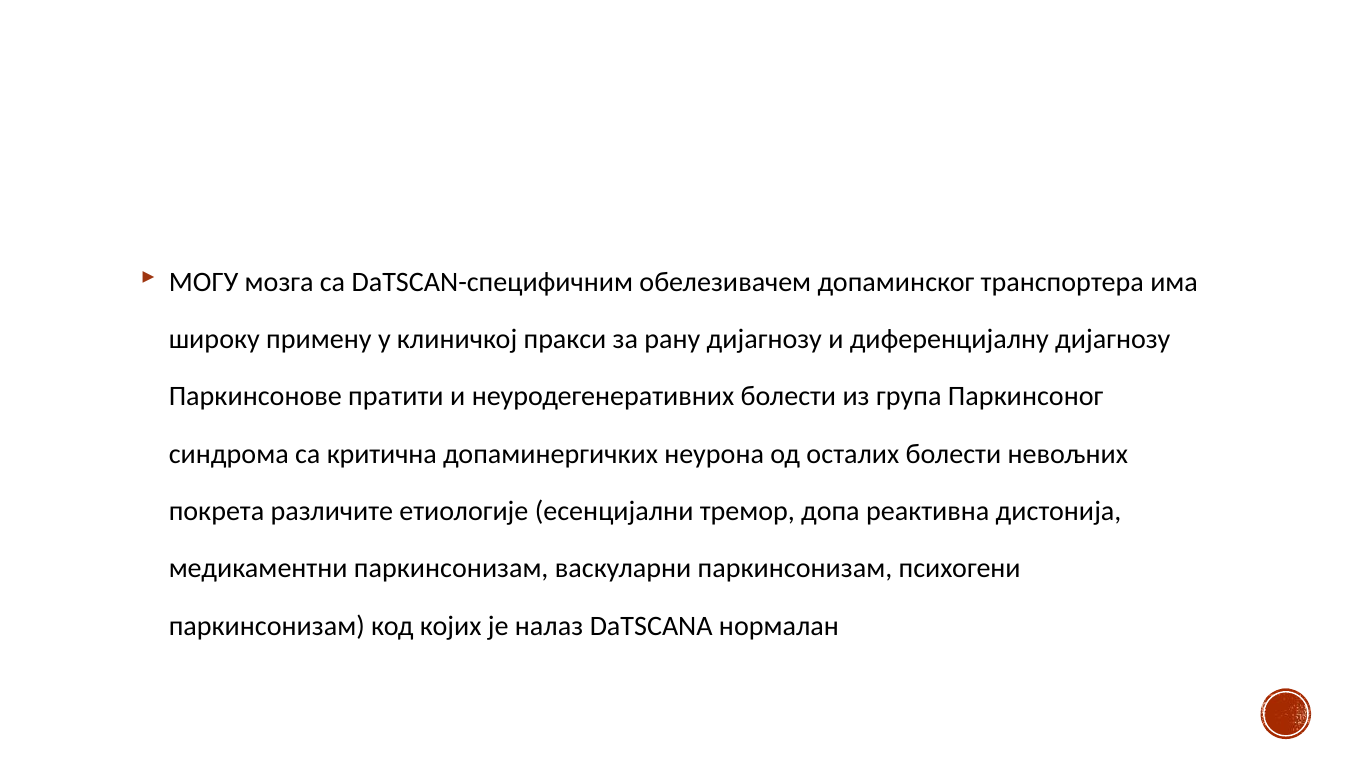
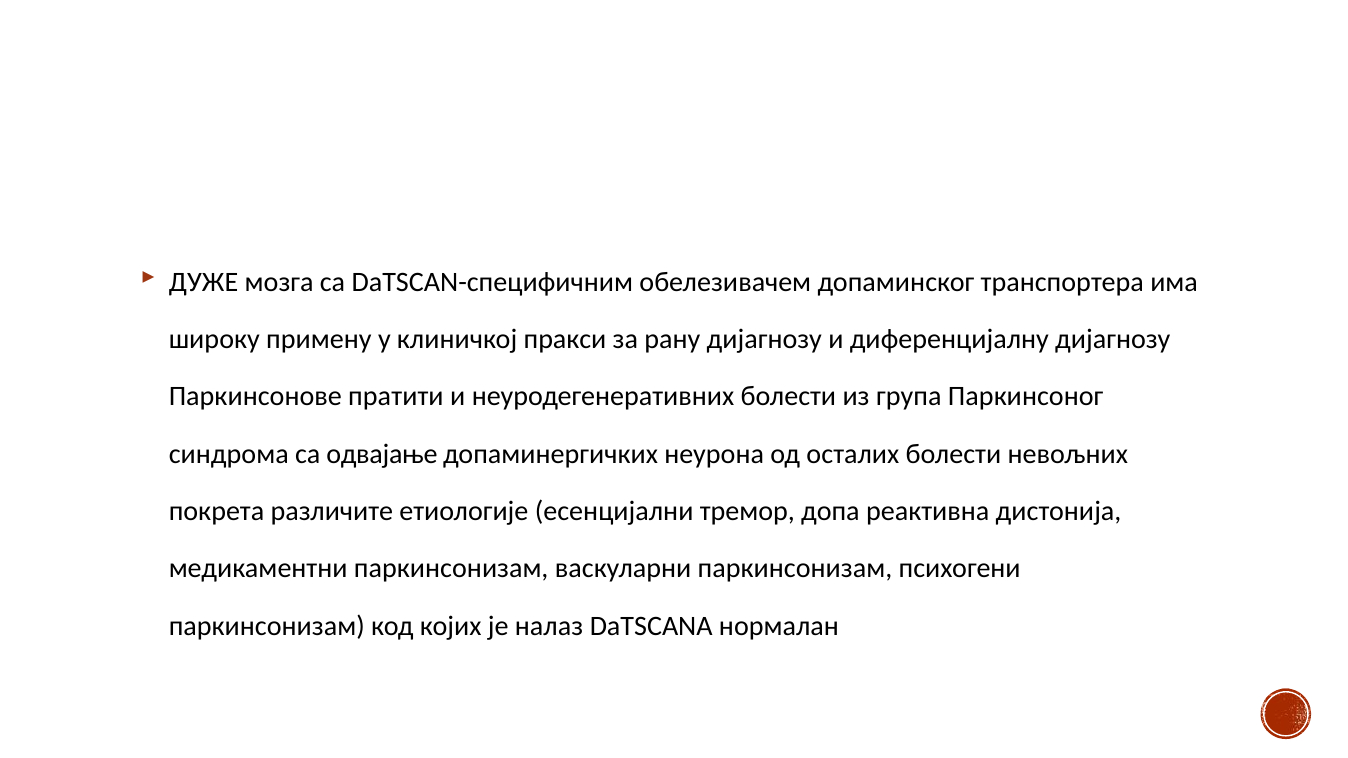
МОГУ: МОГУ -> ДУЖЕ
критична: критична -> одвајањe
